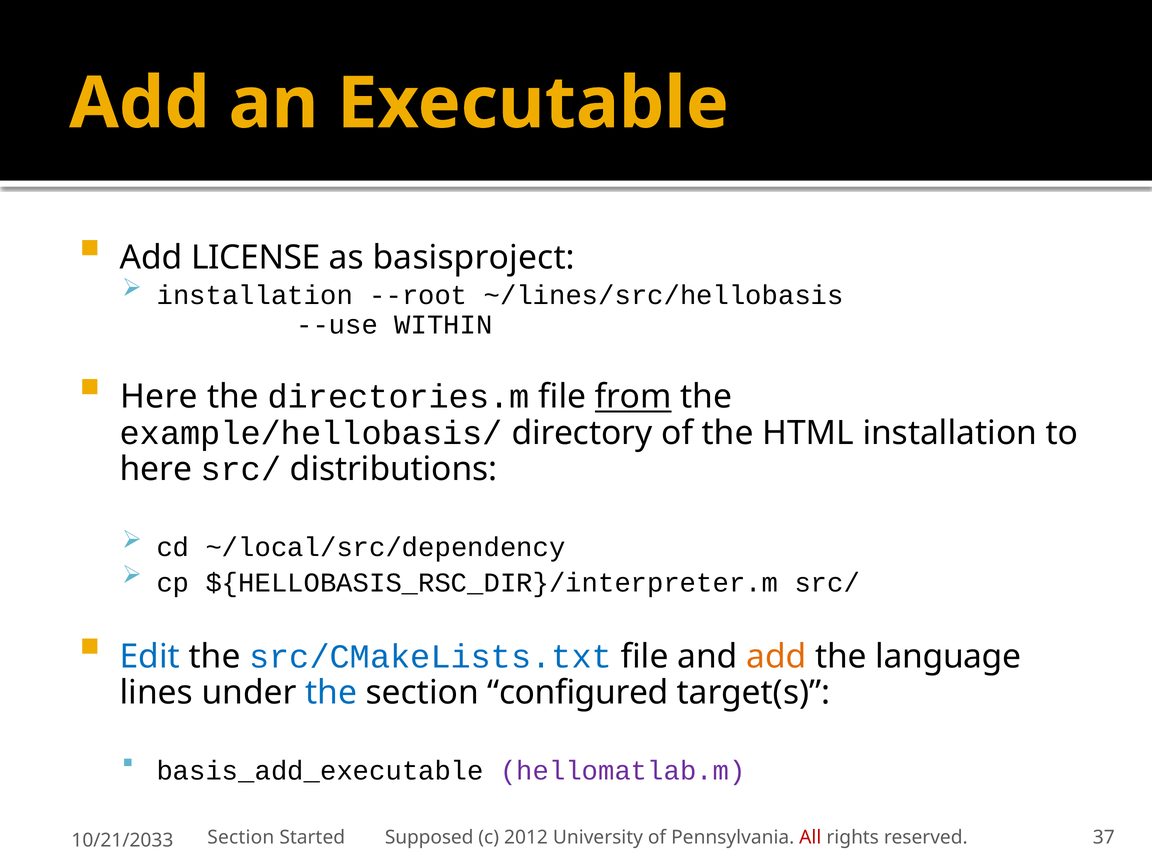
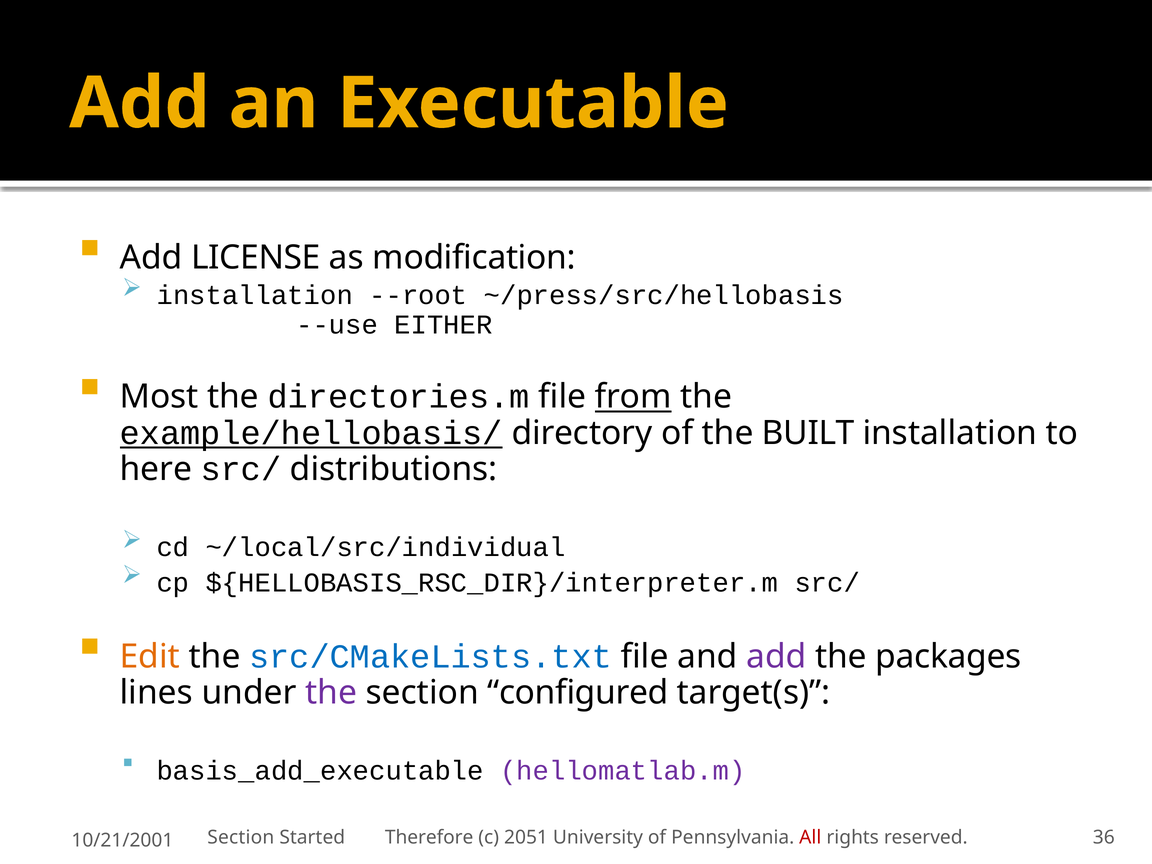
basisproject: basisproject -> modification
~/lines/src/hellobasis: ~/lines/src/hellobasis -> ~/press/src/hellobasis
WITHIN: WITHIN -> EITHER
Here at (159, 397): Here -> Most
example/hellobasis/ underline: none -> present
HTML: HTML -> BUILT
~/local/src/dependency: ~/local/src/dependency -> ~/local/src/individual
Edit colour: blue -> orange
add at (776, 657) colour: orange -> purple
language: language -> packages
the at (331, 693) colour: blue -> purple
Supposed: Supposed -> Therefore
2012: 2012 -> 2051
37: 37 -> 36
10/21/2033: 10/21/2033 -> 10/21/2001
